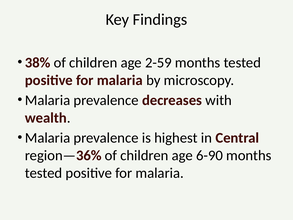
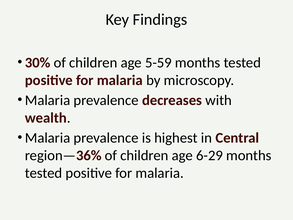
38%: 38% -> 30%
2-59: 2-59 -> 5-59
6-90: 6-90 -> 6-29
